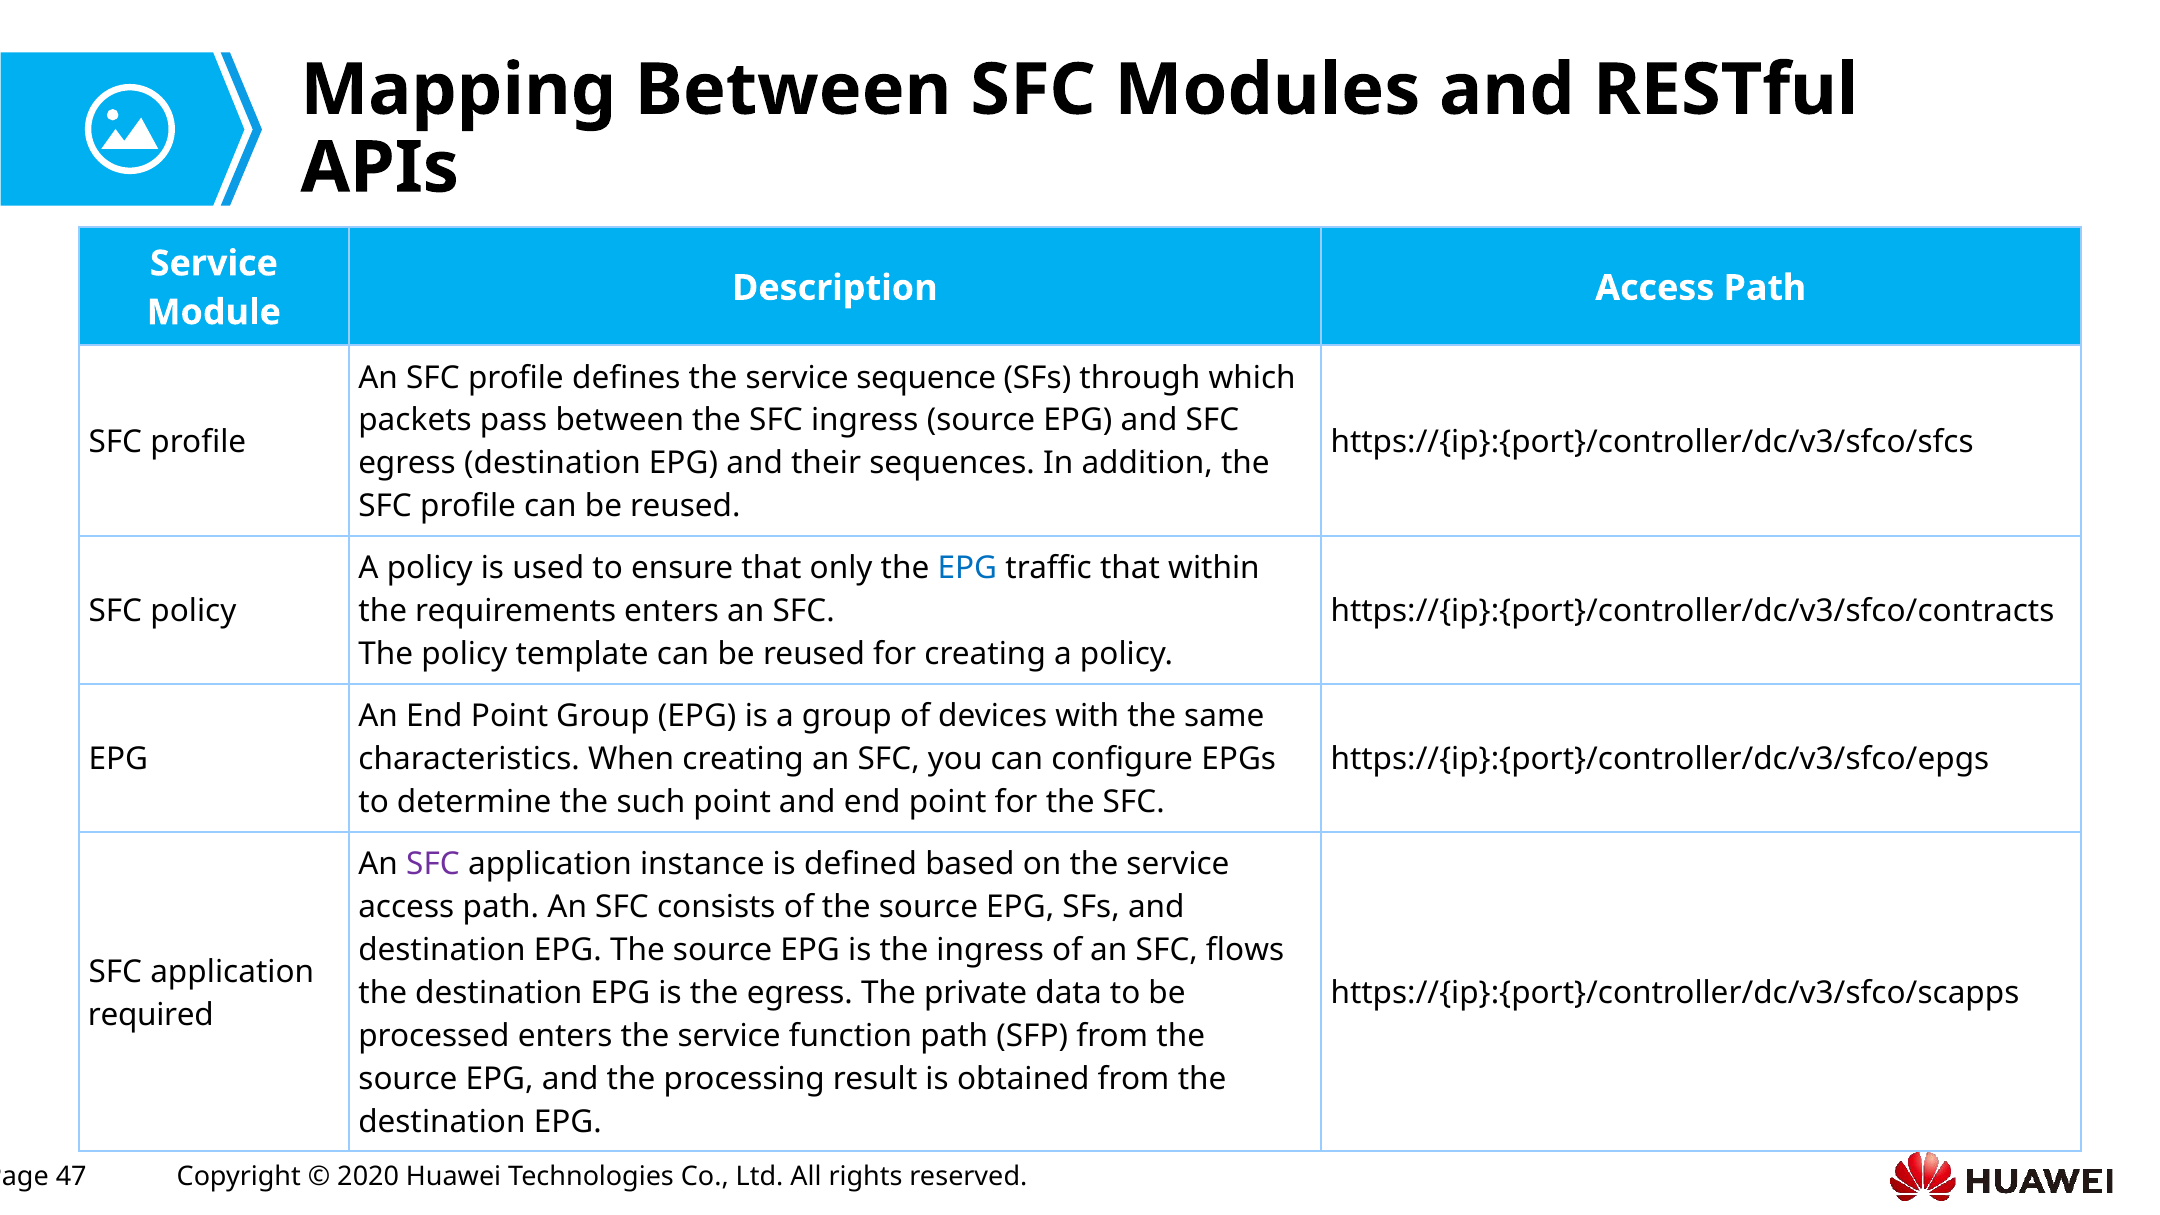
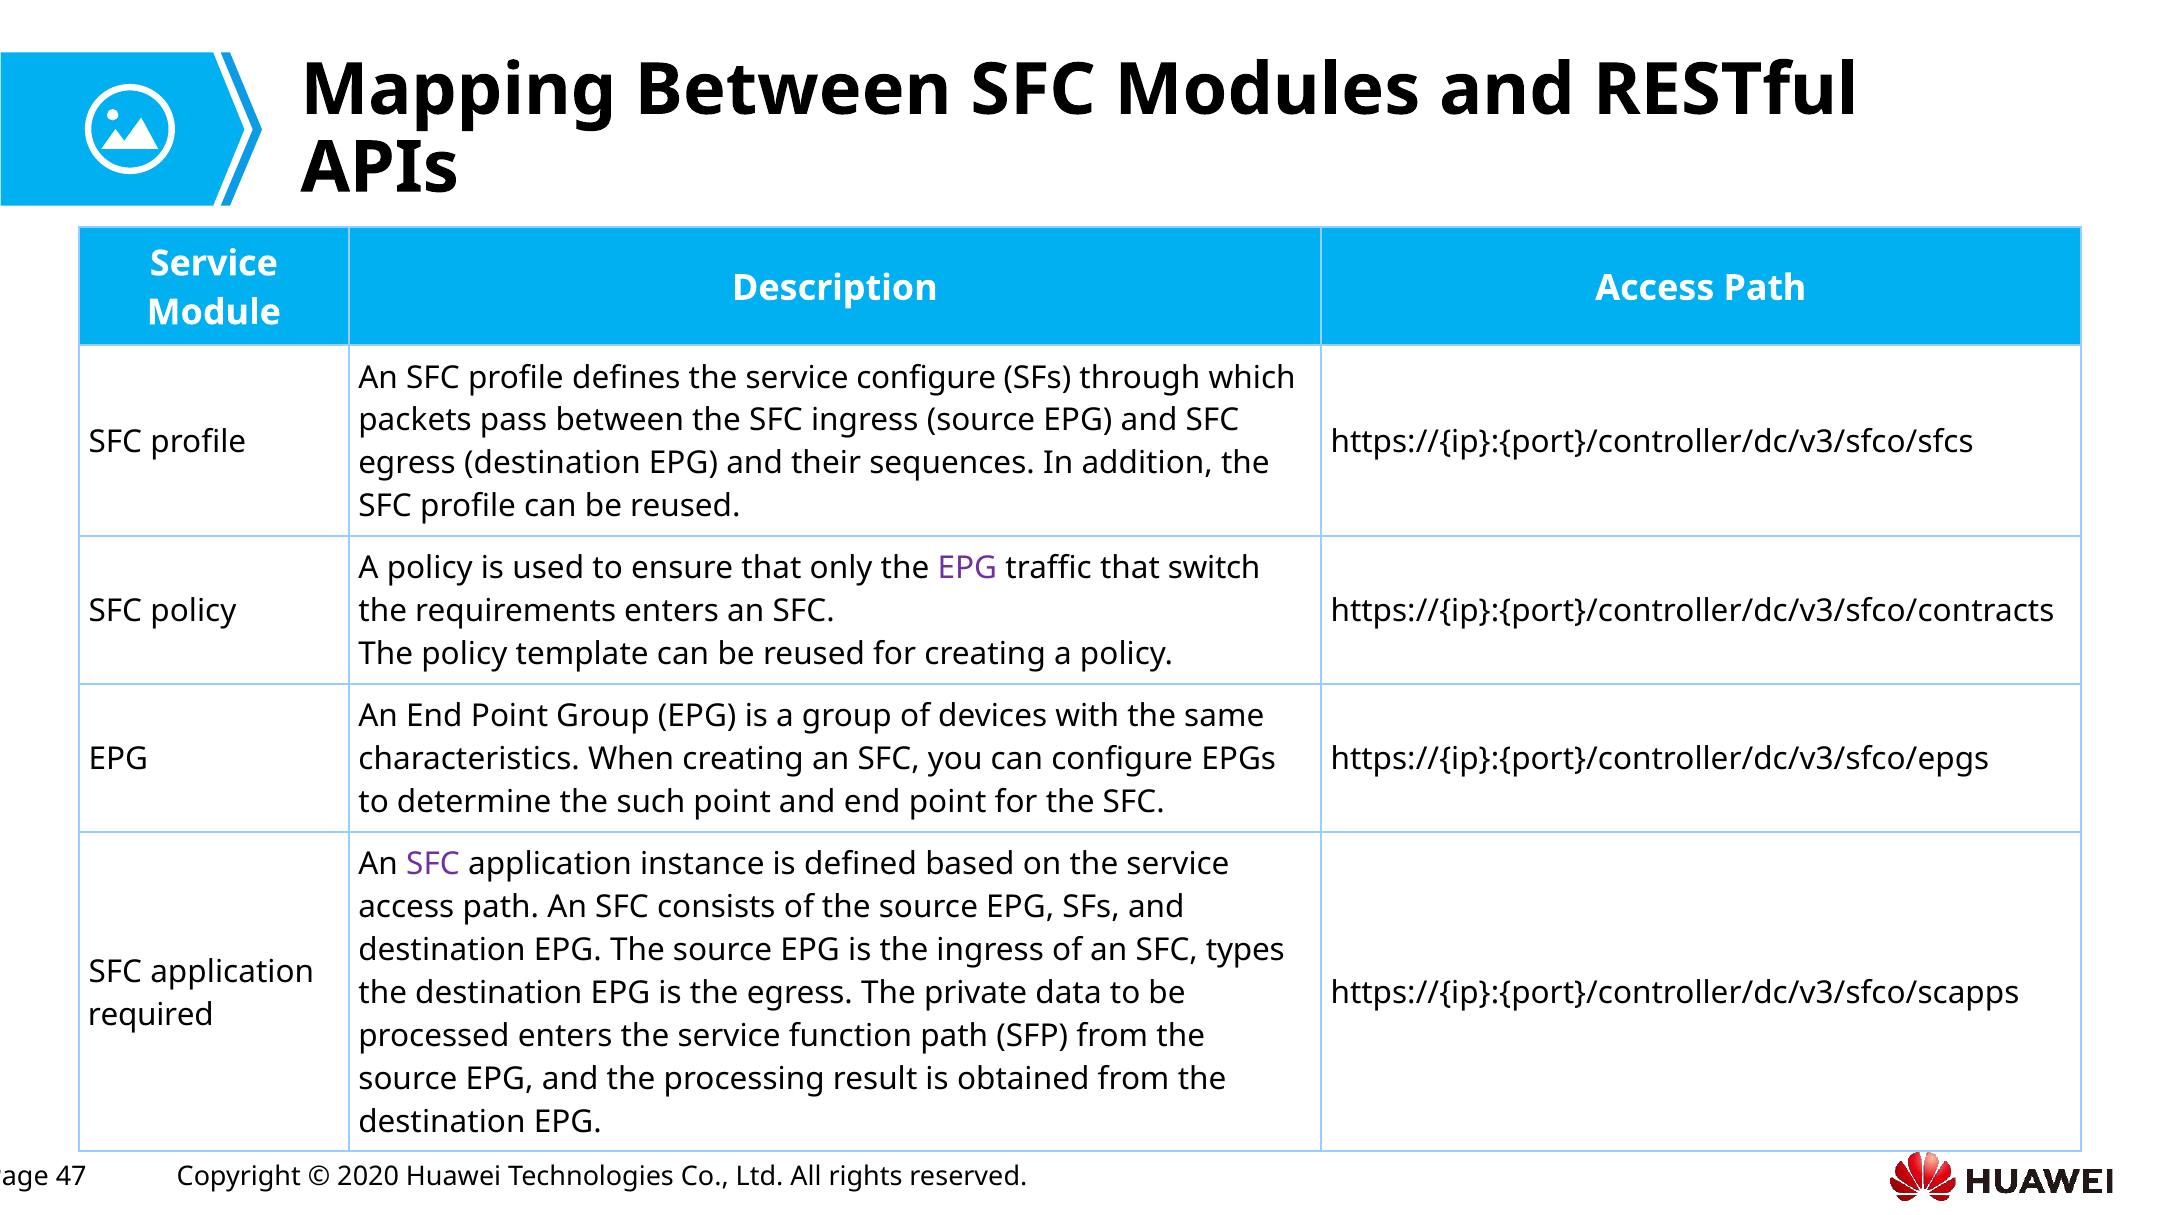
service sequence: sequence -> configure
EPG at (967, 569) colour: blue -> purple
within: within -> switch
flows: flows -> types
